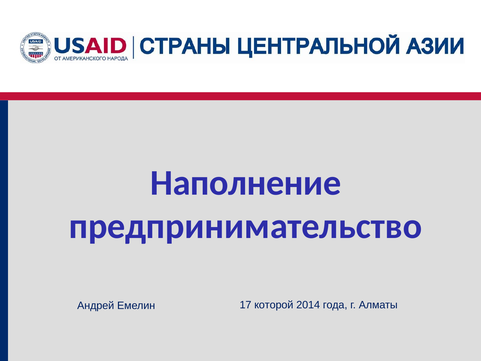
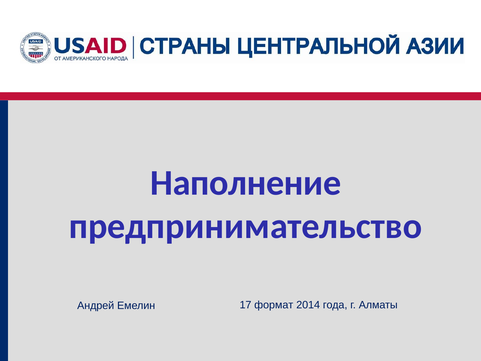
которой: которой -> формат
